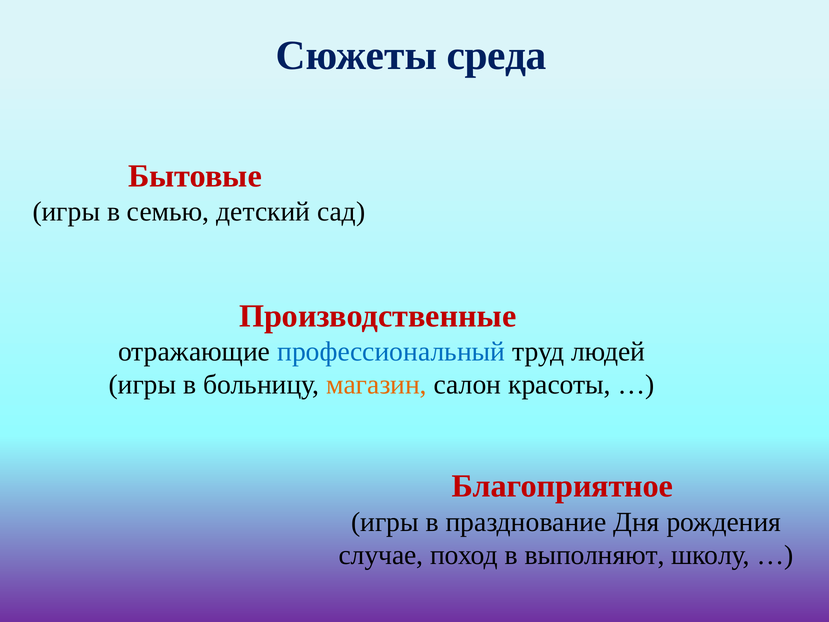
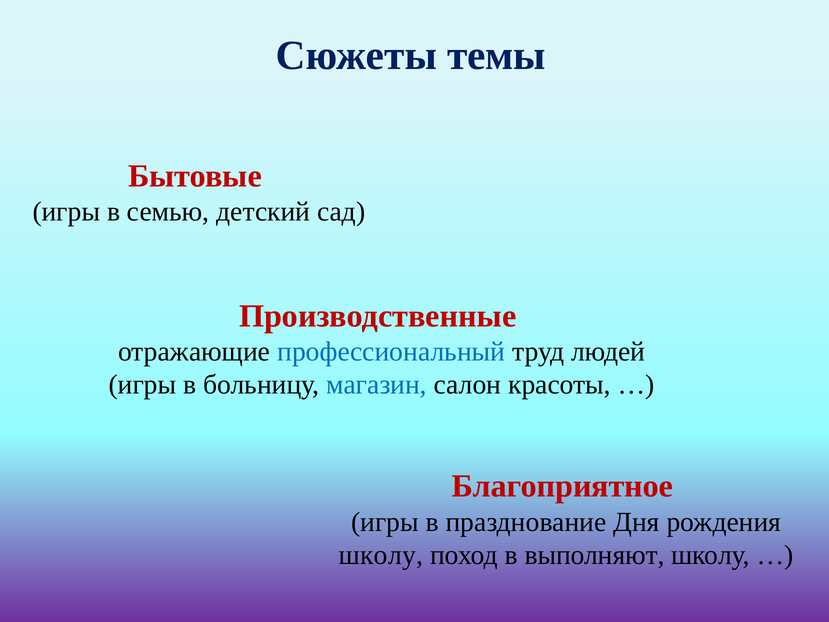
среда: среда -> темы
магазин colour: orange -> blue
случае at (381, 555): случае -> школу
